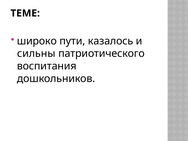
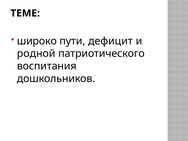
казалось: казалось -> дефицит
сильны: сильны -> родной
